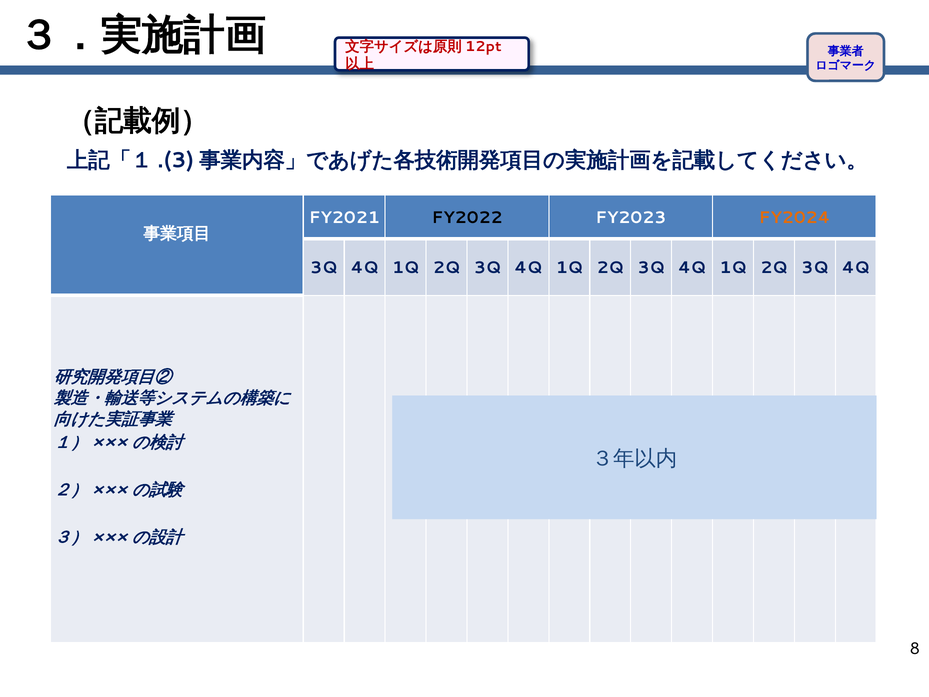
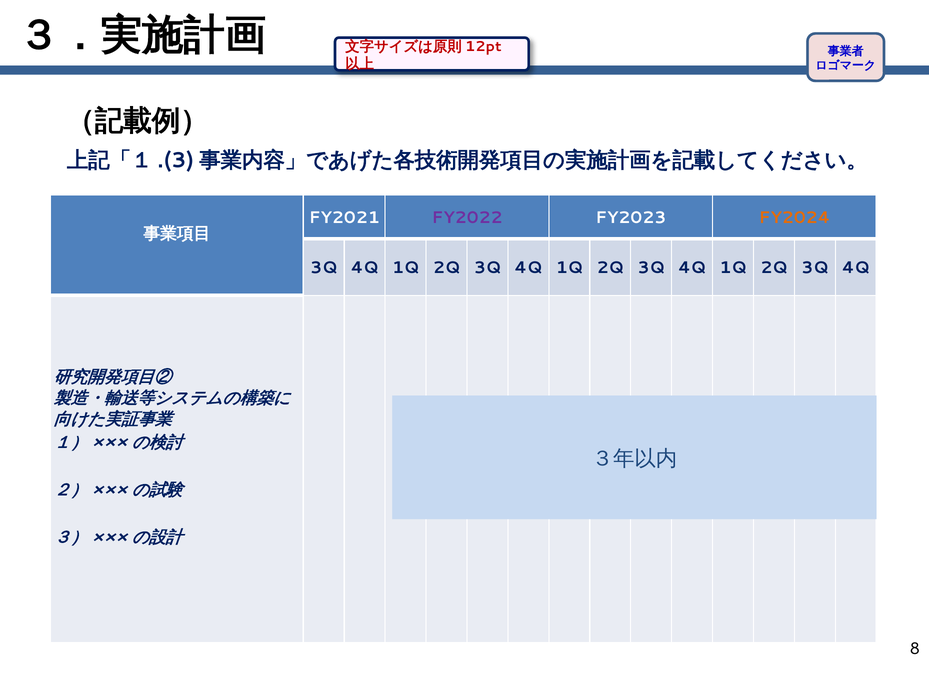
FY2022 colour: black -> purple
